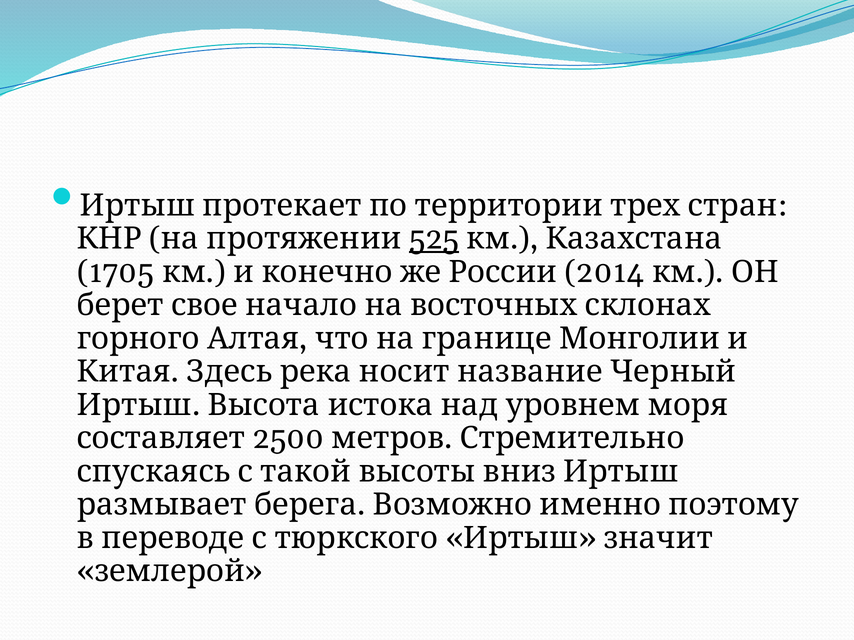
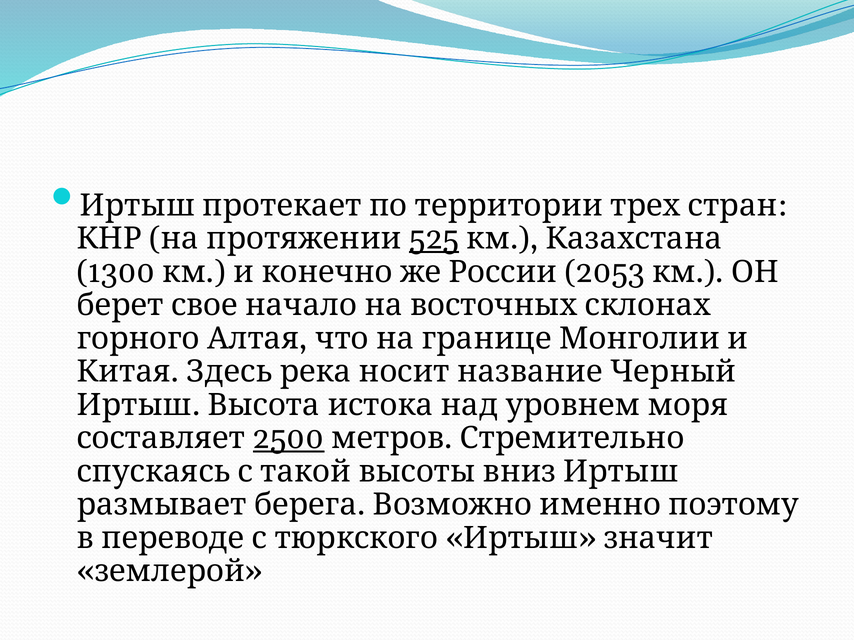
1705: 1705 -> 1300
2014: 2014 -> 2053
2500 underline: none -> present
